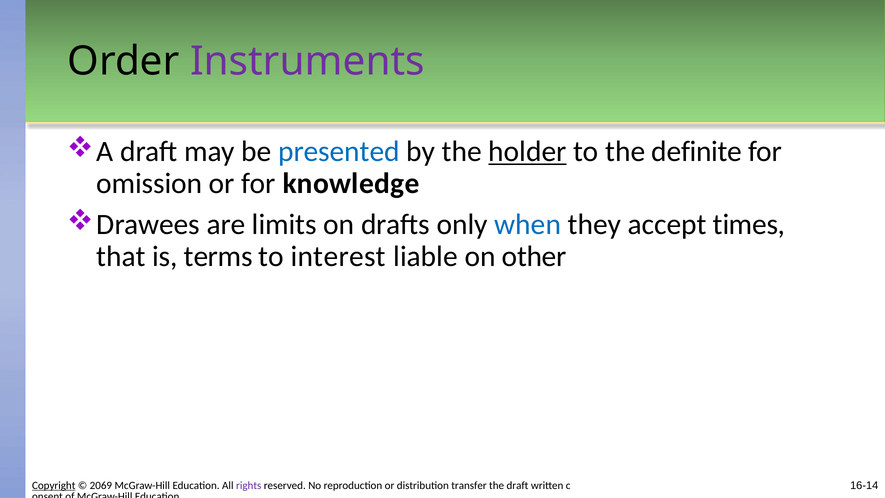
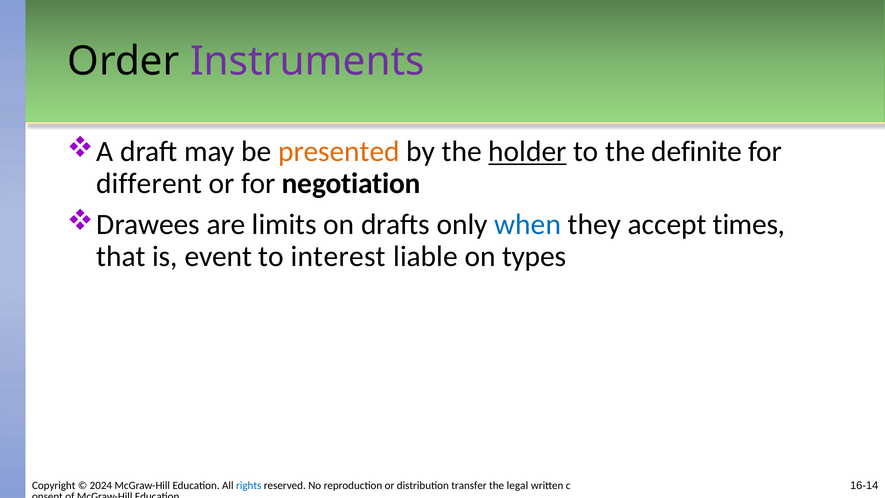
presented colour: blue -> orange
omission: omission -> different
knowledge: knowledge -> negotiation
terms: terms -> event
other: other -> types
Copyright underline: present -> none
2069: 2069 -> 2024
rights colour: purple -> blue
the draft: draft -> legal
